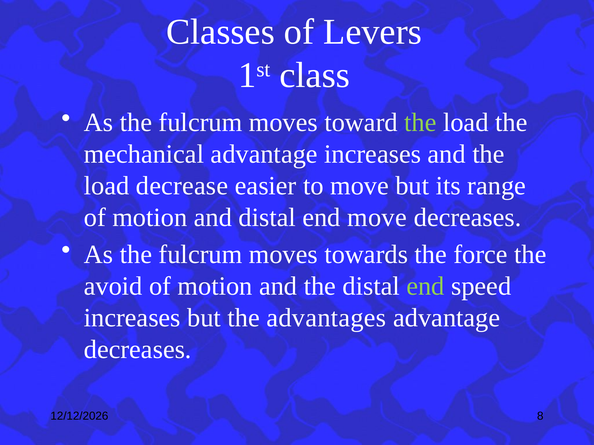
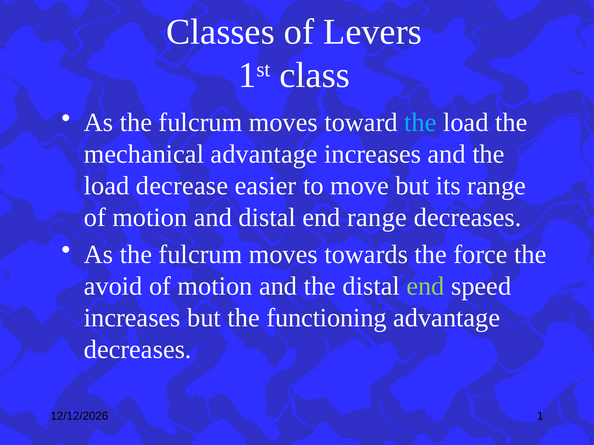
the at (420, 123) colour: light green -> light blue
end move: move -> range
advantages: advantages -> functioning
8: 8 -> 1
